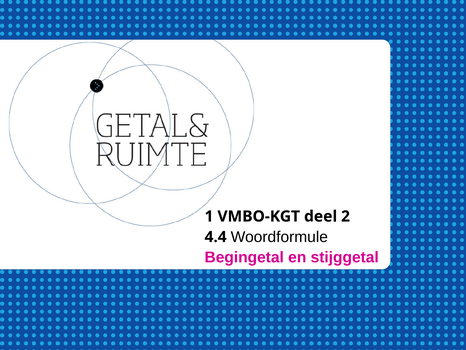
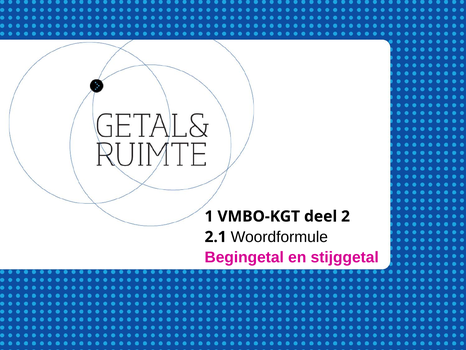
4.4: 4.4 -> 2.1
